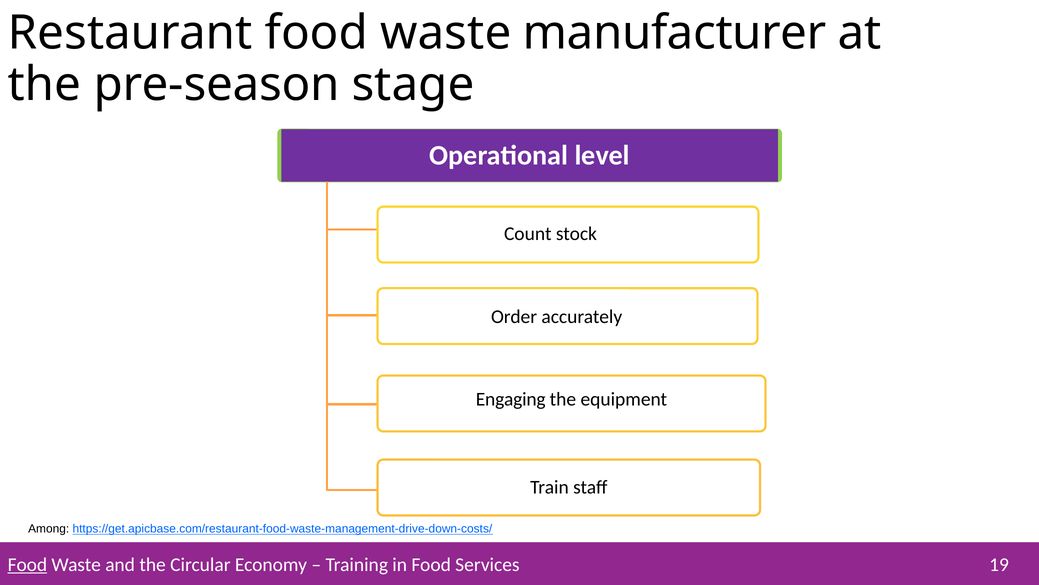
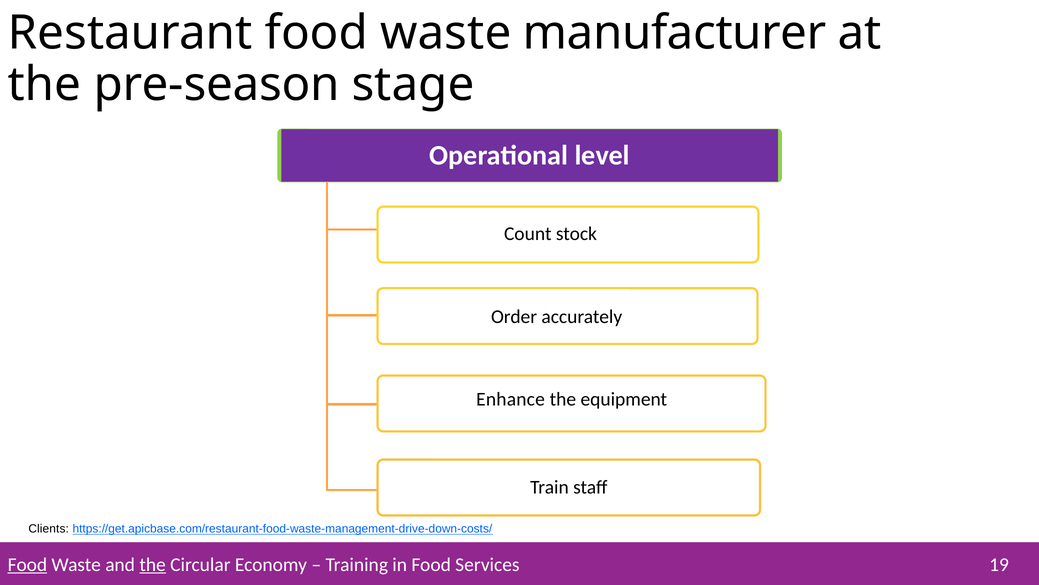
Engaging: Engaging -> Enhance
Among: Among -> Clients
the at (153, 564) underline: none -> present
